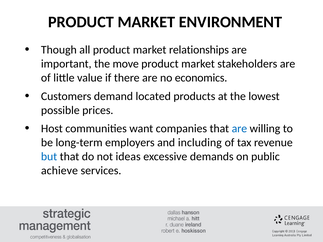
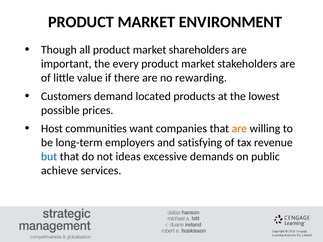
relationships: relationships -> shareholders
move: move -> every
economics: economics -> rewarding
are at (239, 129) colour: blue -> orange
including: including -> satisfying
